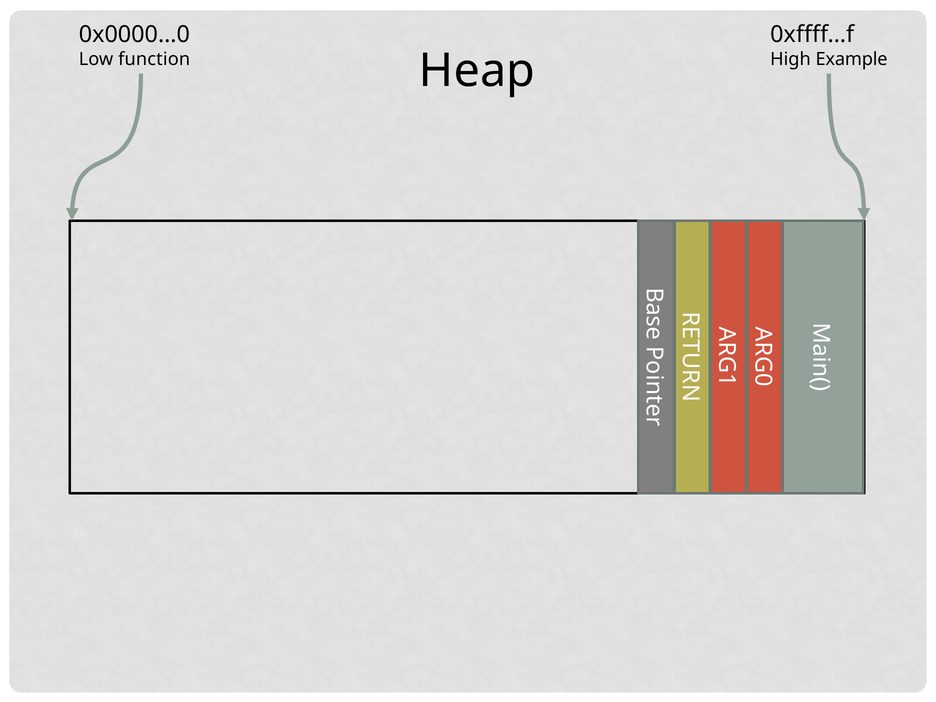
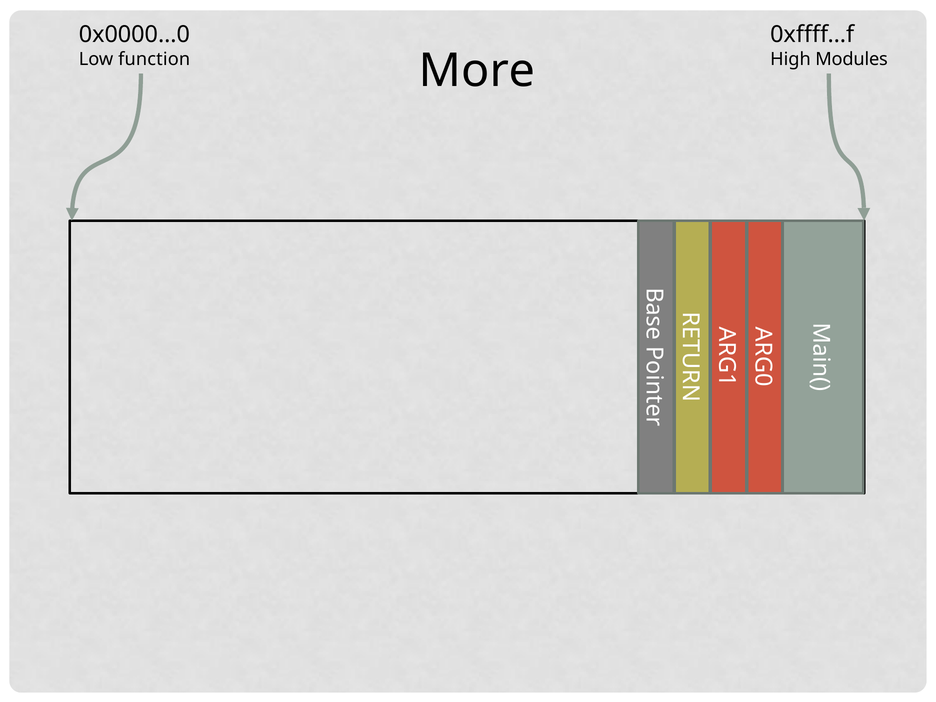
Example: Example -> Modules
Heap: Heap -> More
